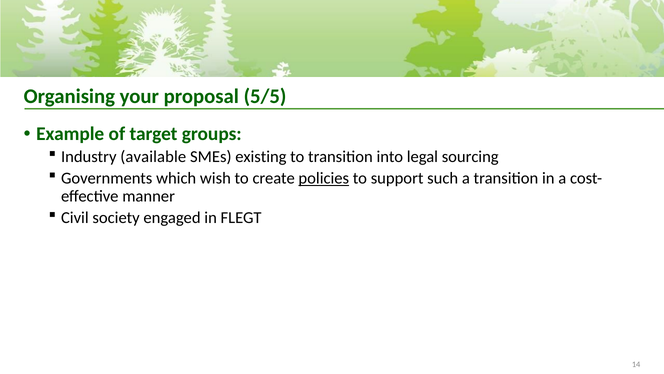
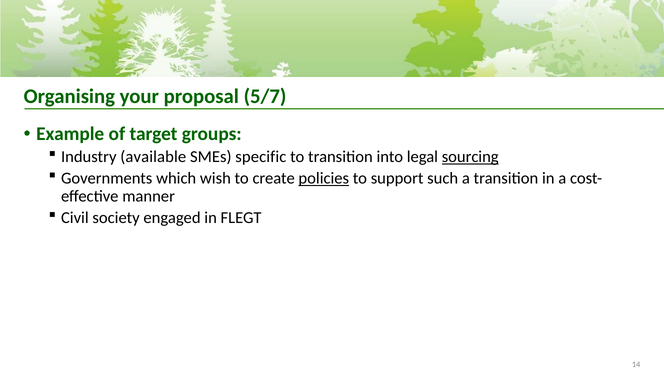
5/5: 5/5 -> 5/7
existing: existing -> specific
sourcing underline: none -> present
